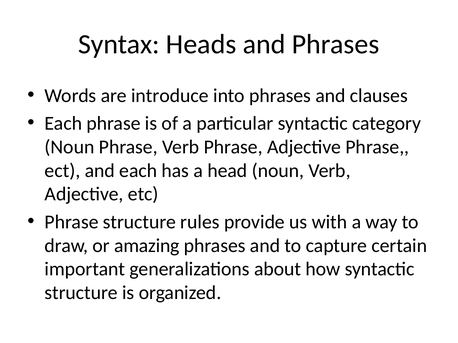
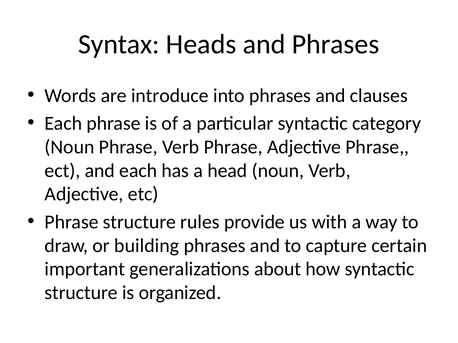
amazing: amazing -> building
